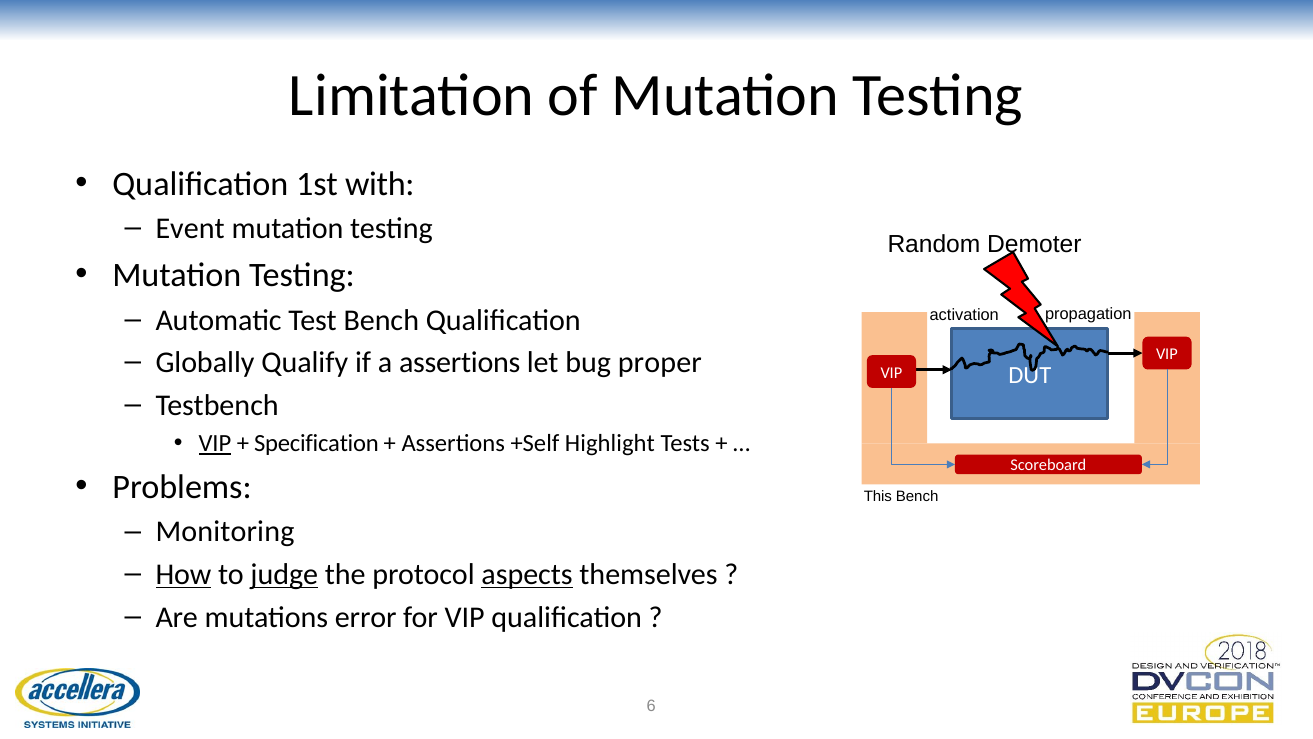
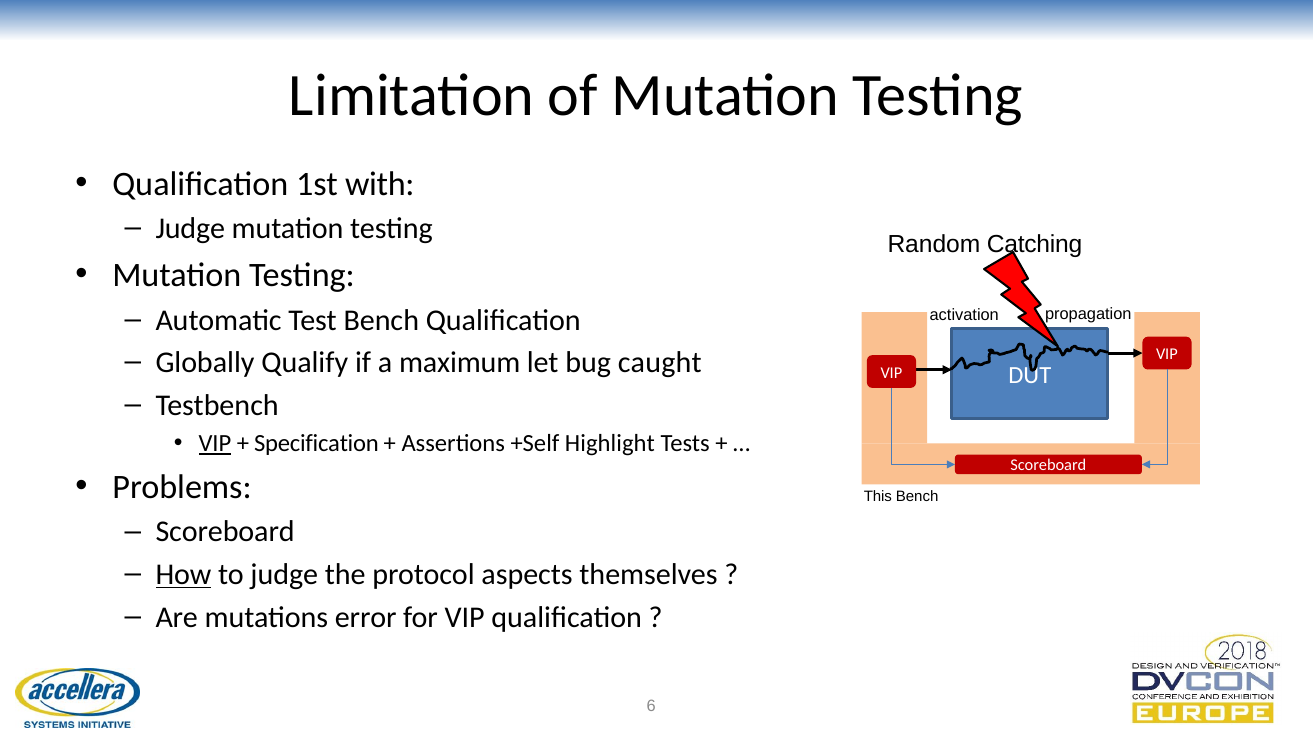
Event at (190, 229): Event -> Judge
Demoter: Demoter -> Catching
a assertions: assertions -> maximum
proper: proper -> caught
Monitoring at (225, 532): Monitoring -> Scoreboard
judge at (284, 574) underline: present -> none
aspects underline: present -> none
